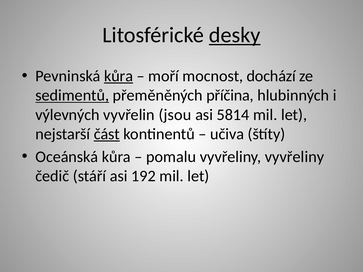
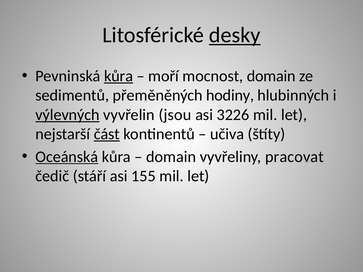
mocnost dochází: dochází -> domain
sedimentů underline: present -> none
příčina: příčina -> hodiny
výlevných underline: none -> present
5814: 5814 -> 3226
Oceánská underline: none -> present
pomalu at (171, 157): pomalu -> domain
vyvřeliny vyvřeliny: vyvřeliny -> pracovat
192: 192 -> 155
